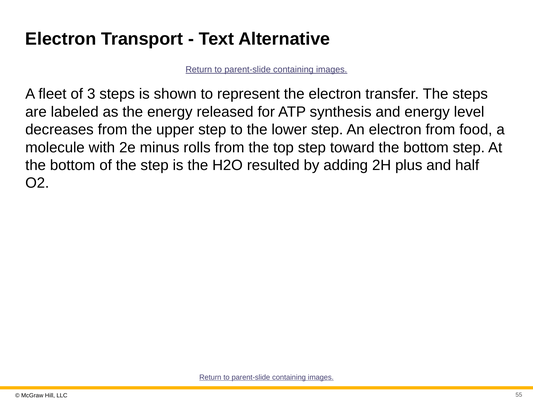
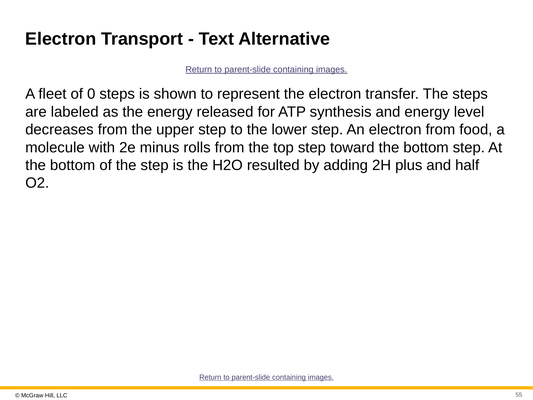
3: 3 -> 0
